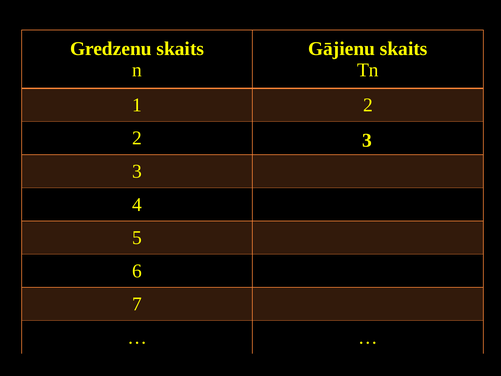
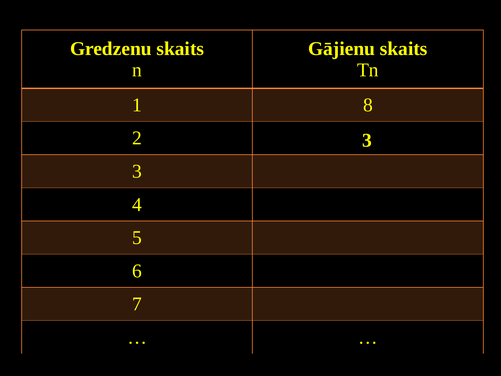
1 2: 2 -> 8
